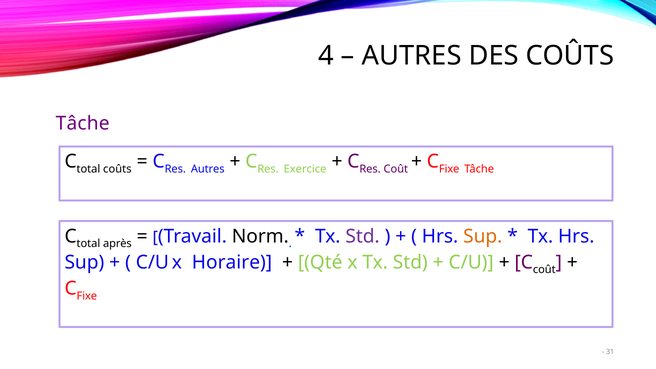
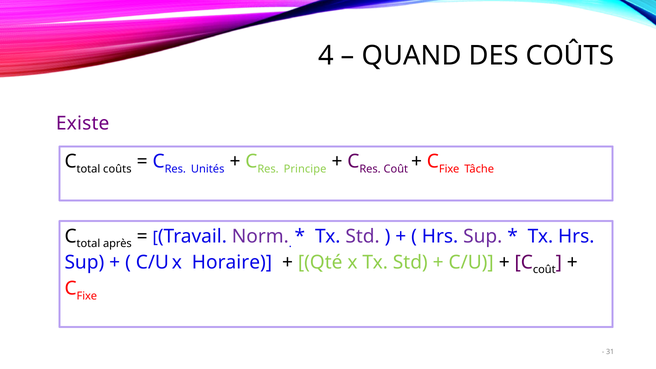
AUTRES at (412, 56): AUTRES -> QUAND
Tâche at (83, 123): Tâche -> Existe
Autres at (208, 169): Autres -> Unités
Exercice: Exercice -> Principe
Norm colour: black -> purple
Sup at (483, 236) colour: orange -> purple
